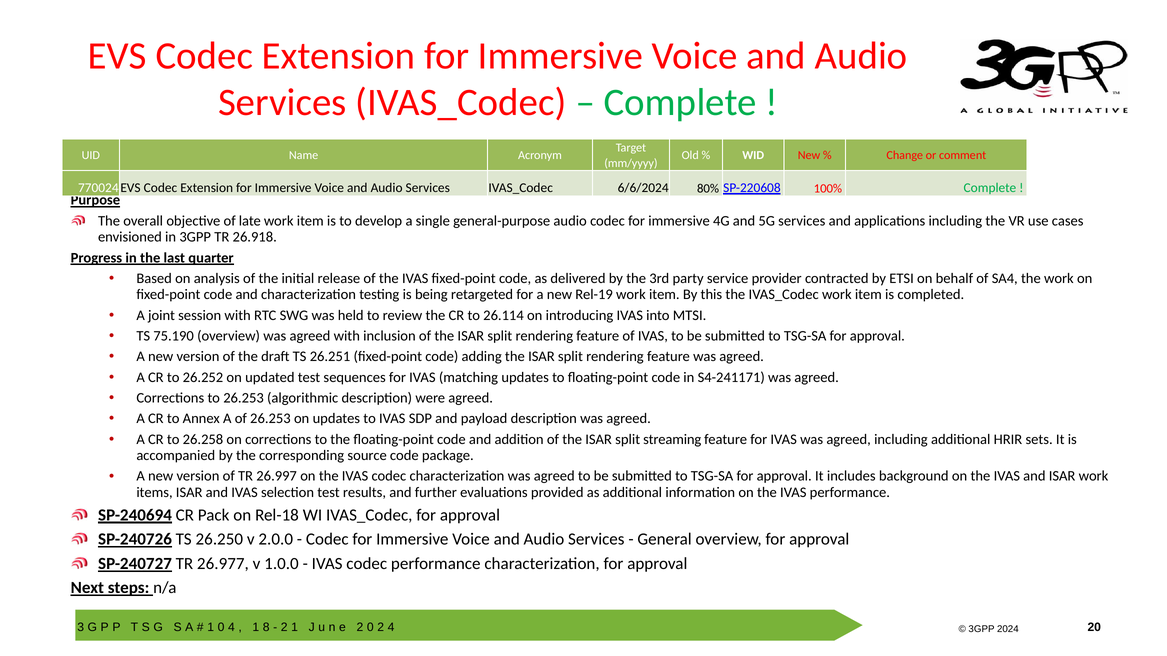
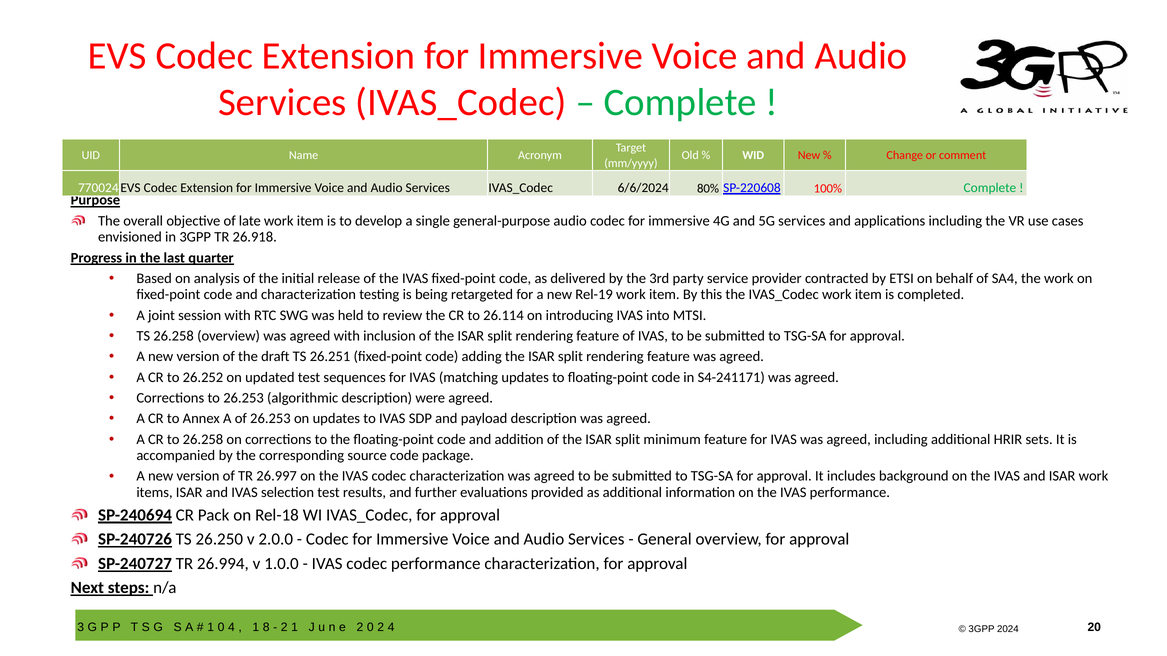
TS 75.190: 75.190 -> 26.258
streaming: streaming -> minimum
26.977: 26.977 -> 26.994
